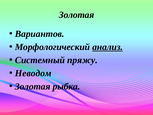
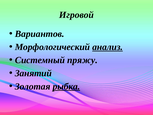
Золотая at (77, 15): Золотая -> Игровой
Неводом: Неводом -> Занятий
рыбка underline: none -> present
